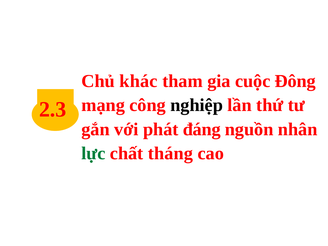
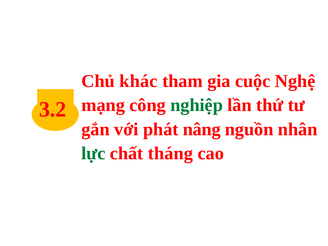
Đông: Đông -> Nghệ
nghiệp colour: black -> green
2.3: 2.3 -> 3.2
đáng: đáng -> nâng
